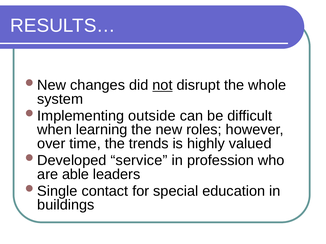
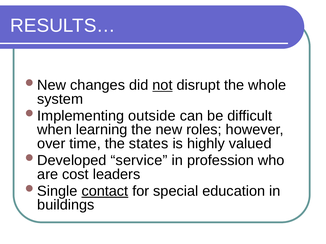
trends: trends -> states
able: able -> cost
contact underline: none -> present
